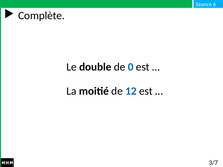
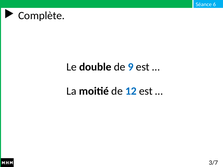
0: 0 -> 9
